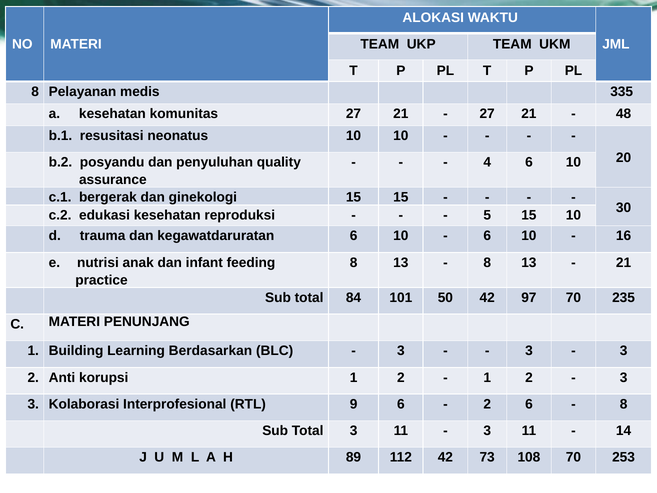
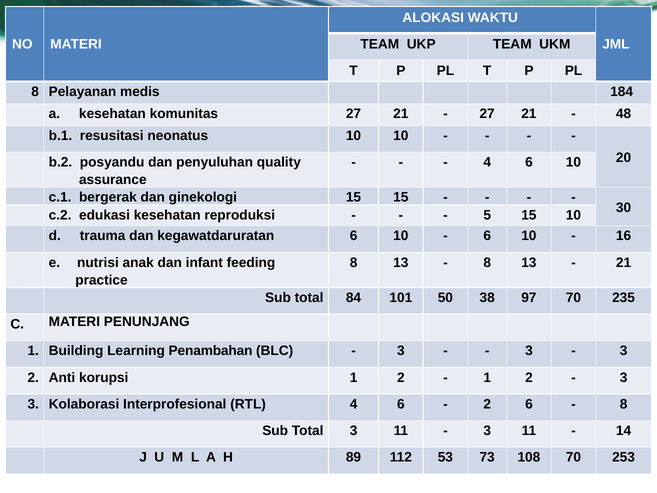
335: 335 -> 184
50 42: 42 -> 38
Berdasarkan: Berdasarkan -> Penambahan
RTL 9: 9 -> 4
112 42: 42 -> 53
